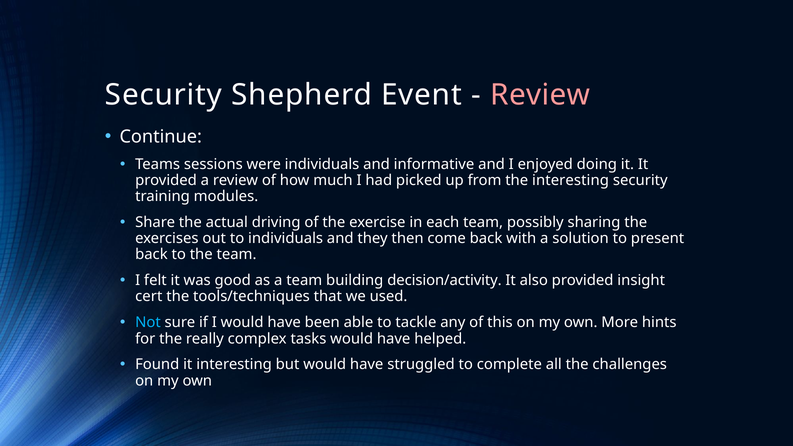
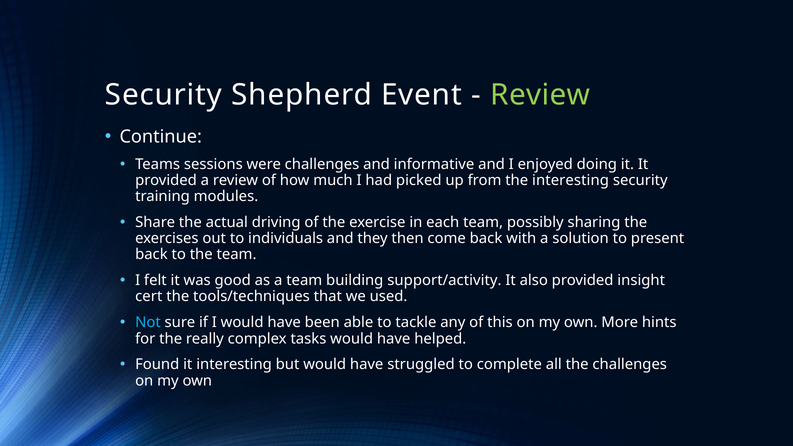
Review at (540, 95) colour: pink -> light green
were individuals: individuals -> challenges
decision/activity: decision/activity -> support/activity
